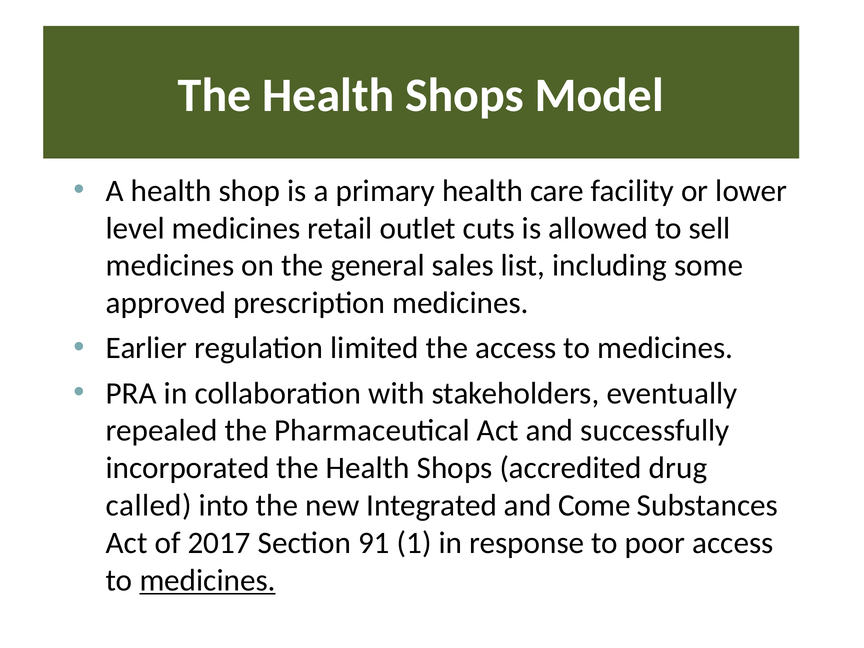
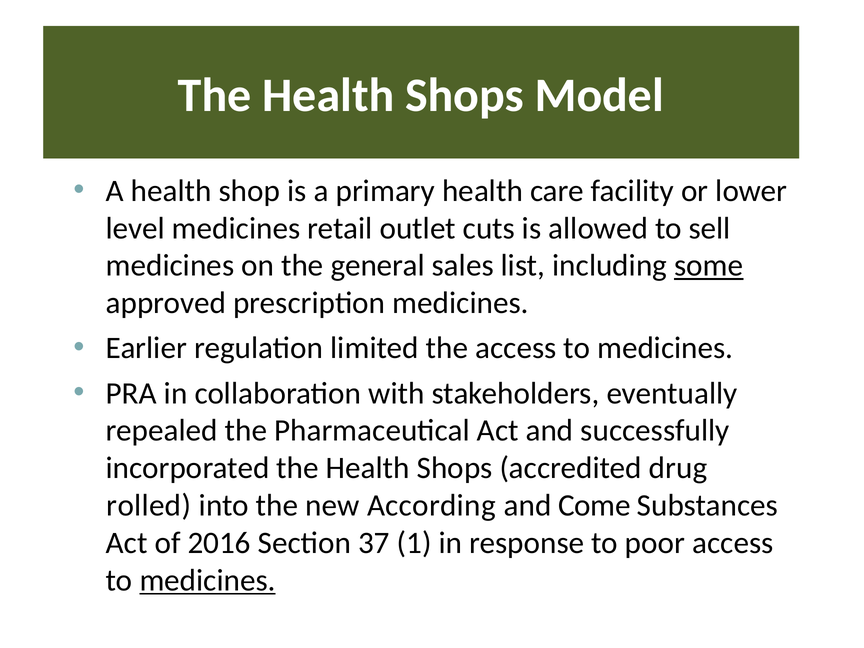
some underline: none -> present
called: called -> rolled
Integrated: Integrated -> According
2017: 2017 -> 2016
91: 91 -> 37
